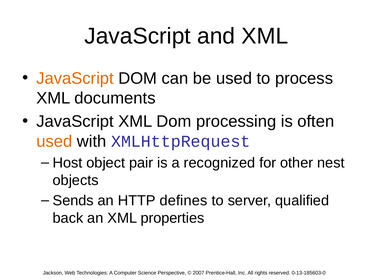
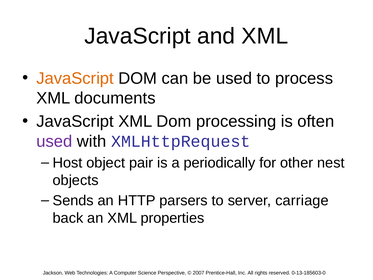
used at (54, 141) colour: orange -> purple
recognized: recognized -> periodically
defines: defines -> parsers
qualified: qualified -> carriage
